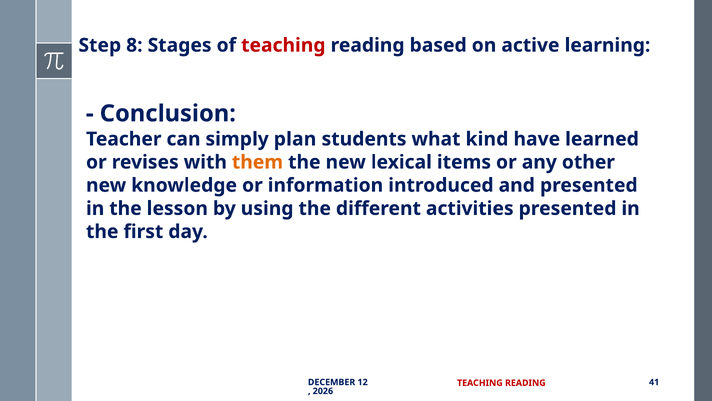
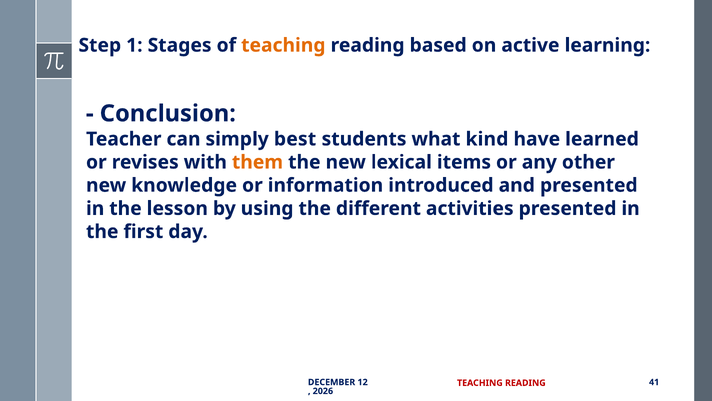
8: 8 -> 1
teaching at (283, 45) colour: red -> orange
plan: plan -> best
